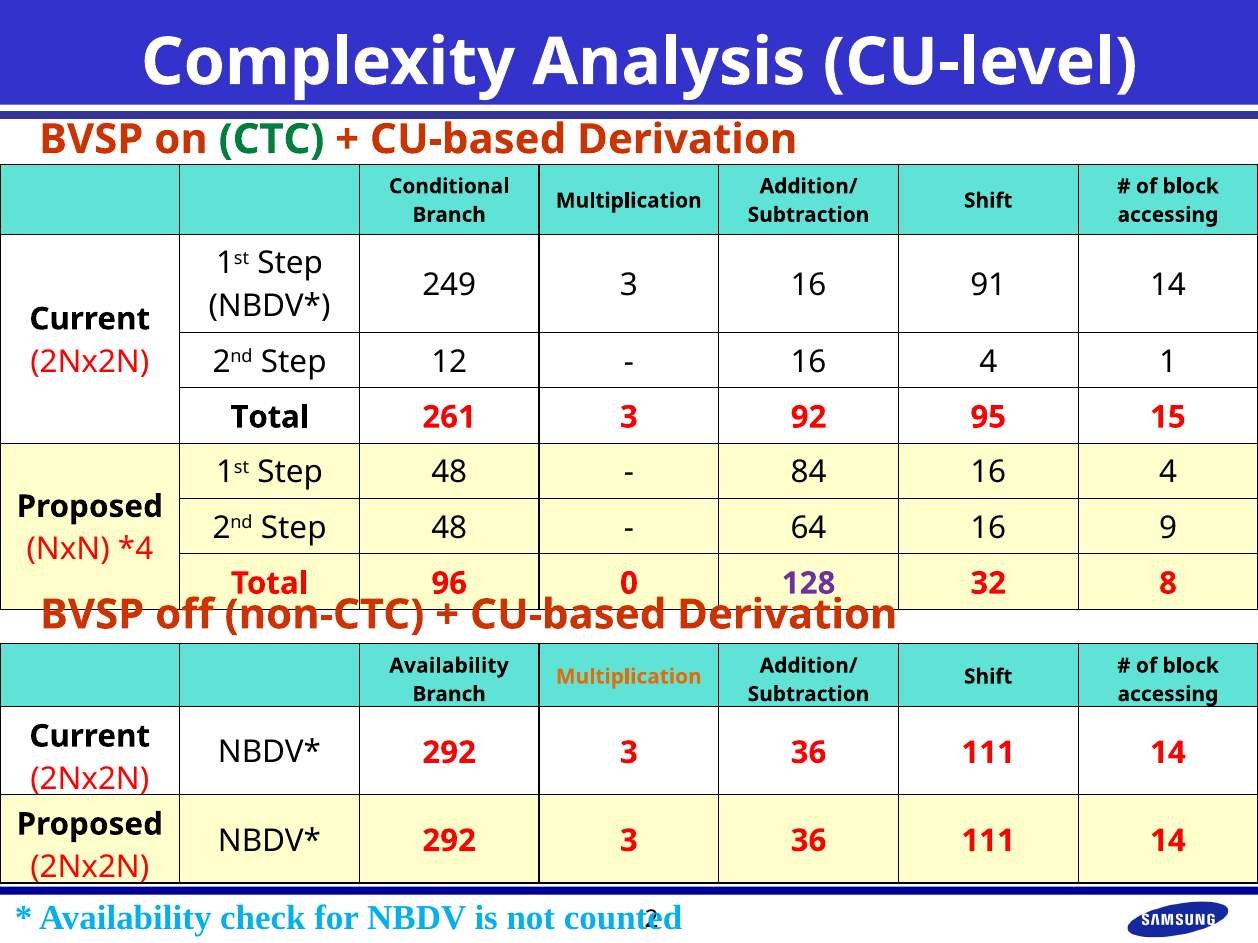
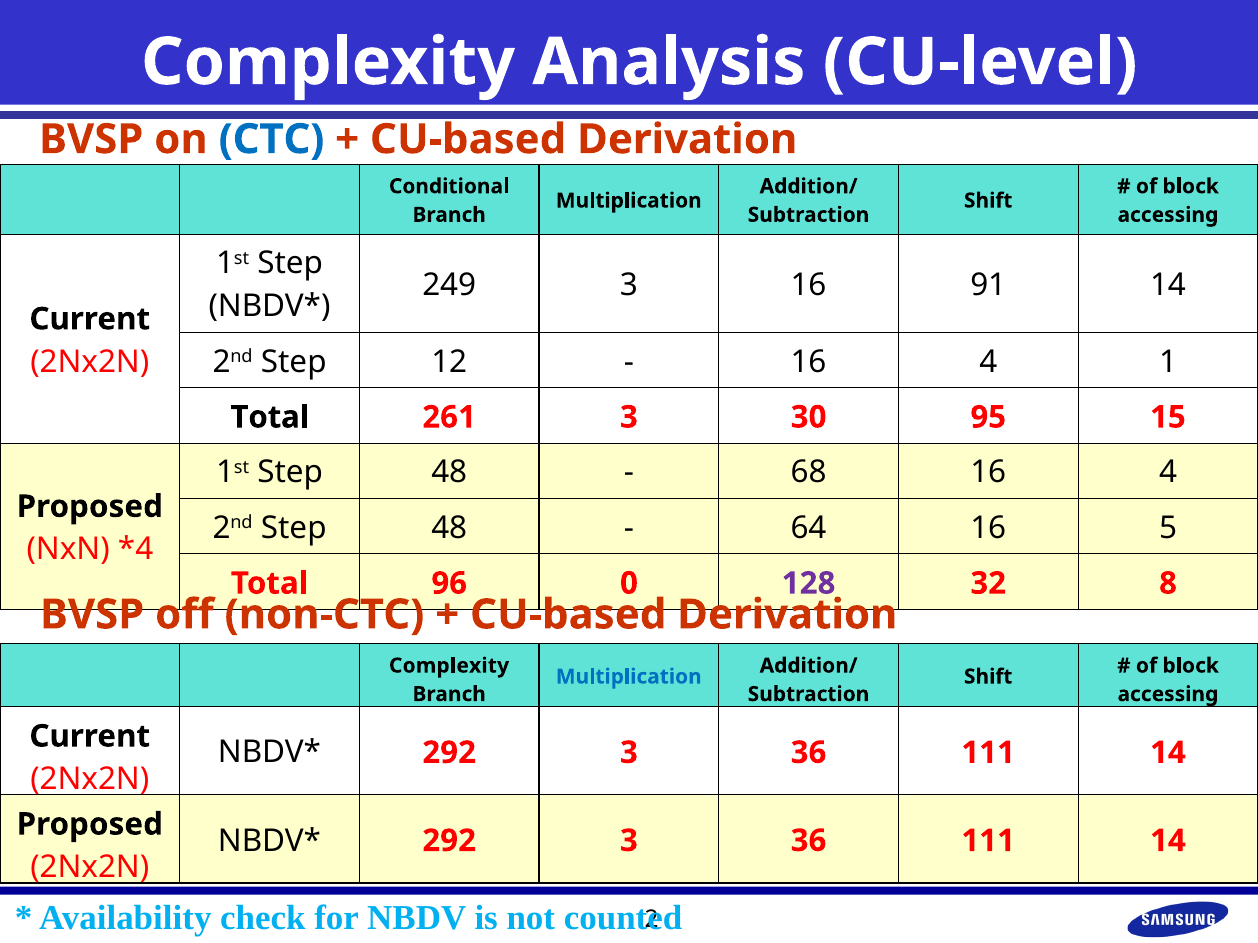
CTC colour: green -> blue
92: 92 -> 30
84: 84 -> 68
9: 9 -> 5
Availability at (449, 666): Availability -> Complexity
Multiplication at (629, 677) colour: orange -> blue
